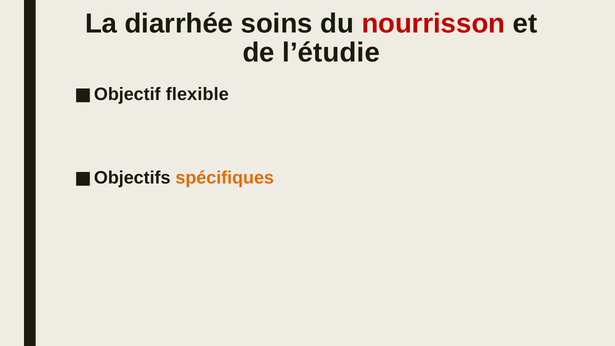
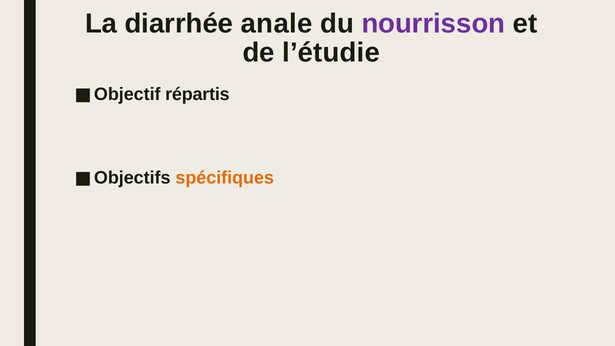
soins: soins -> anale
nourrisson colour: red -> purple
flexible: flexible -> répartis
